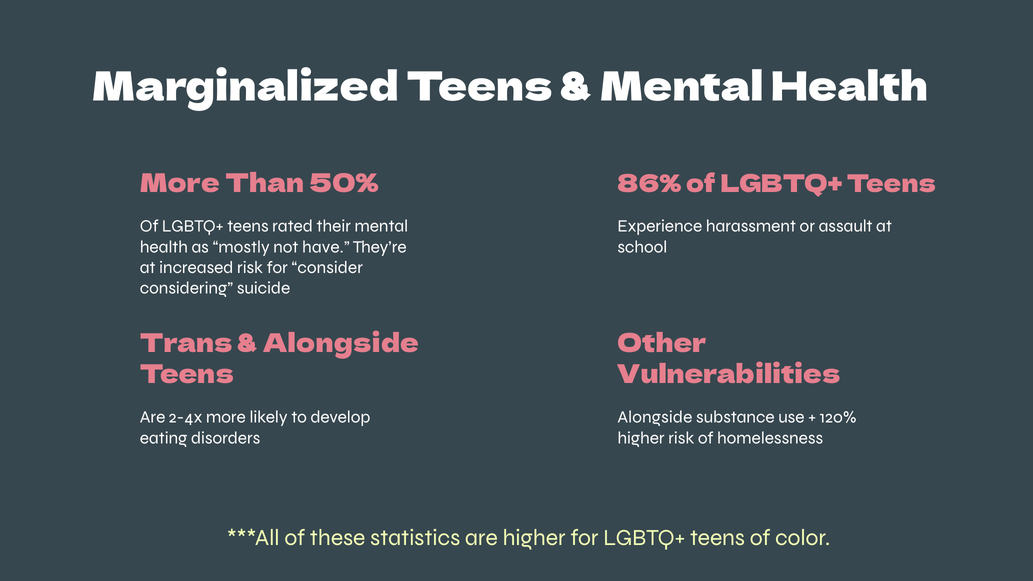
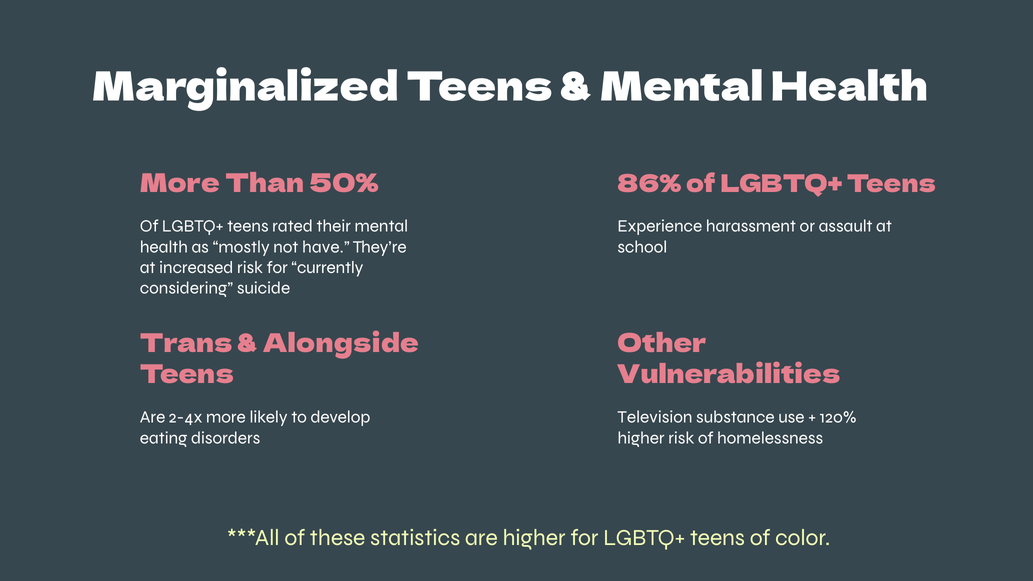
consider: consider -> currently
Alongside at (655, 417): Alongside -> Television
